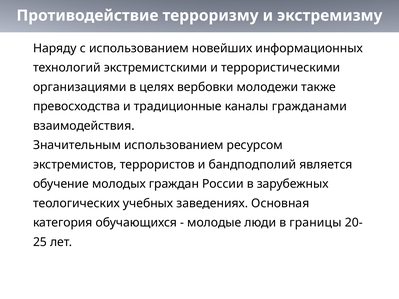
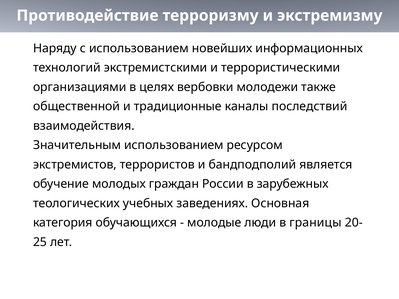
превосходства: превосходства -> общественной
гражданами: гражданами -> последствий
